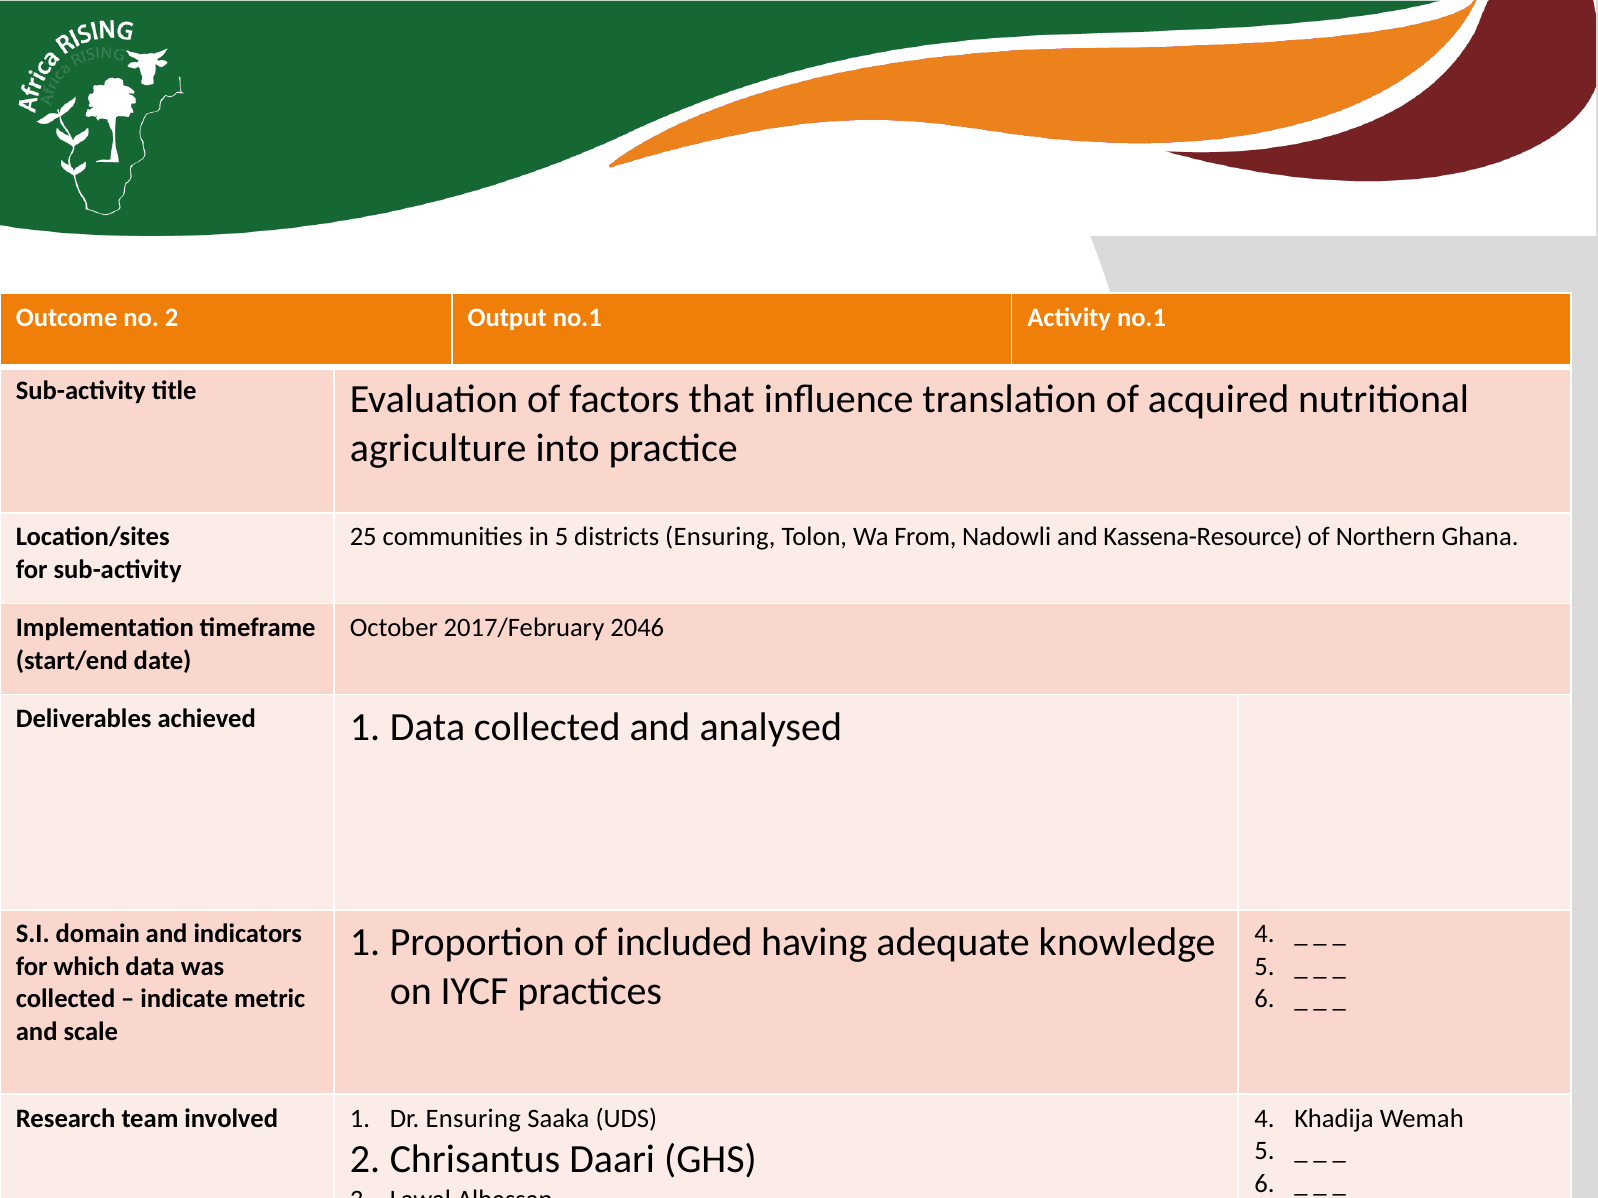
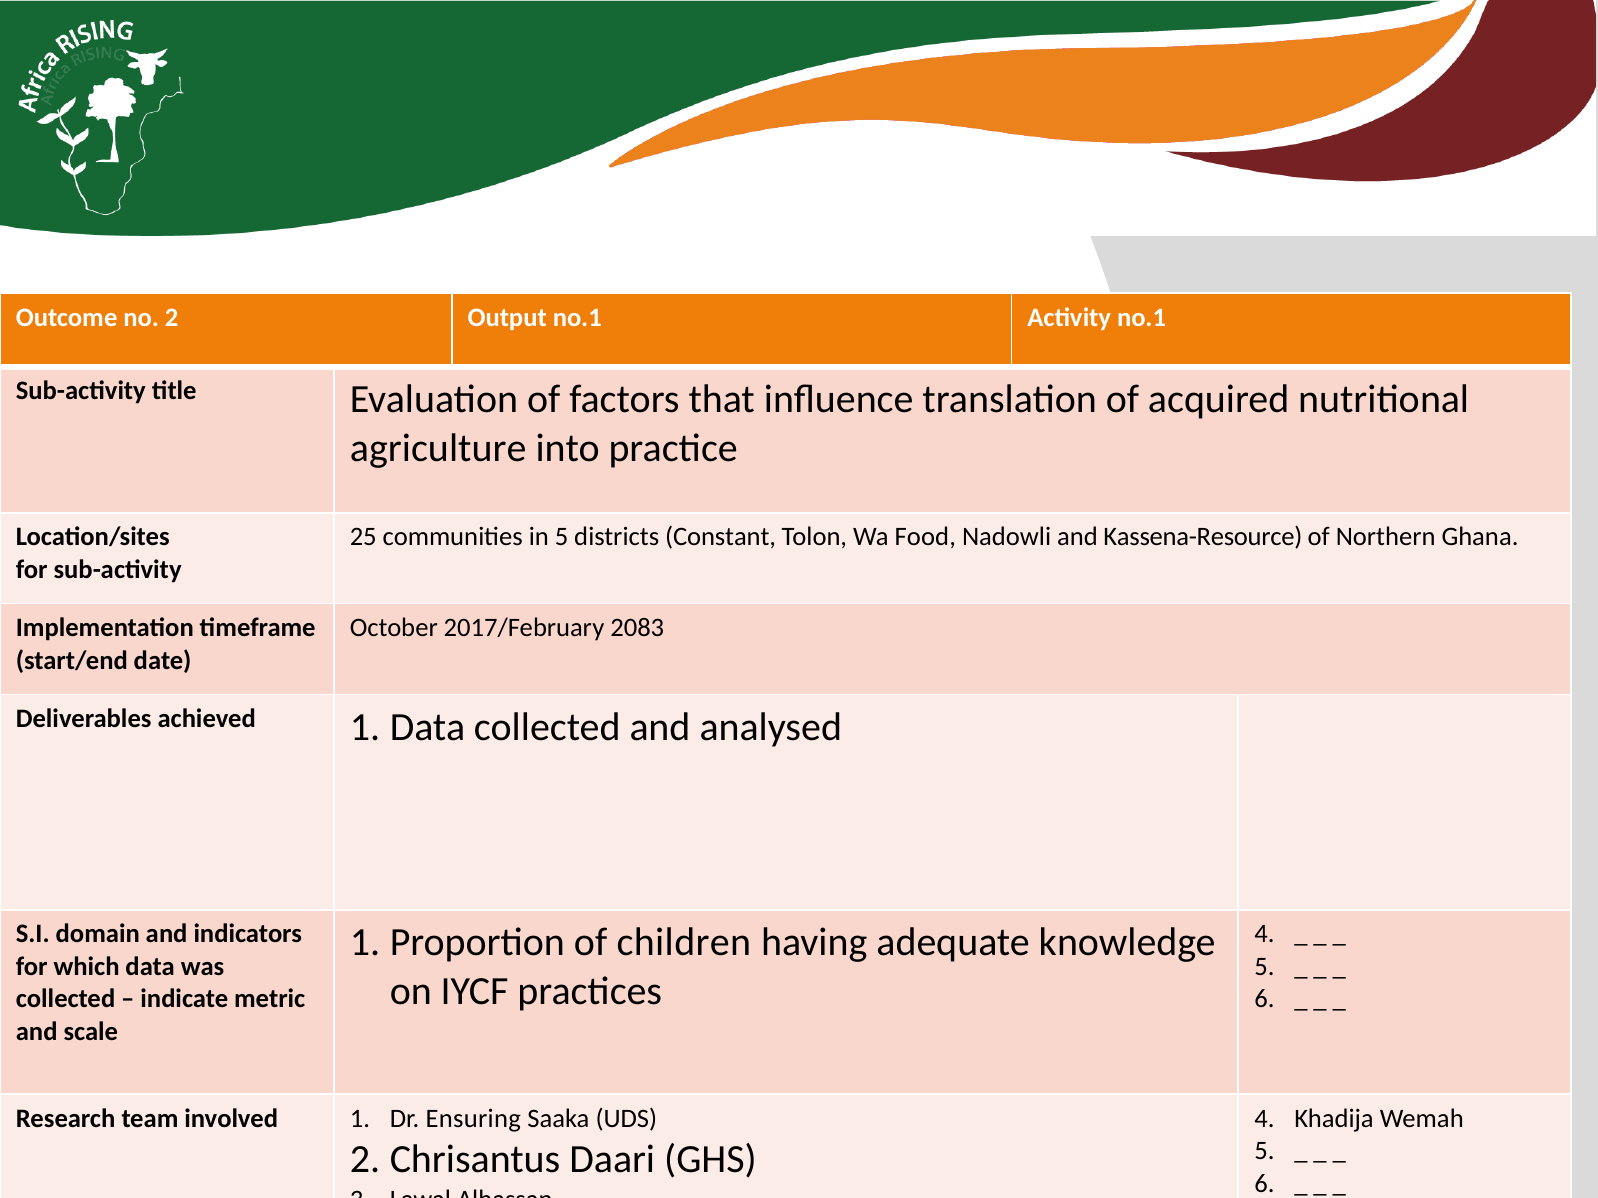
districts Ensuring: Ensuring -> Constant
From: From -> Food
2046: 2046 -> 2083
included: included -> children
